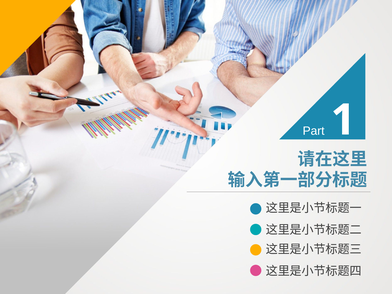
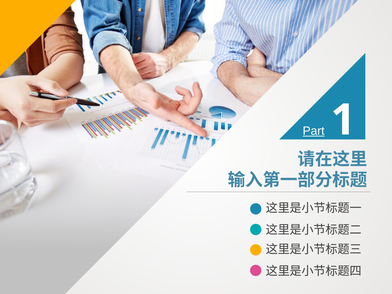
Part underline: none -> present
